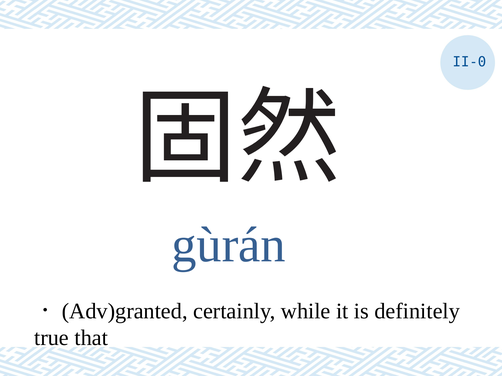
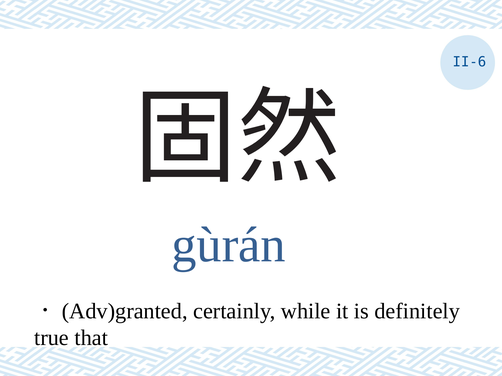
II-0: II-0 -> II-6
